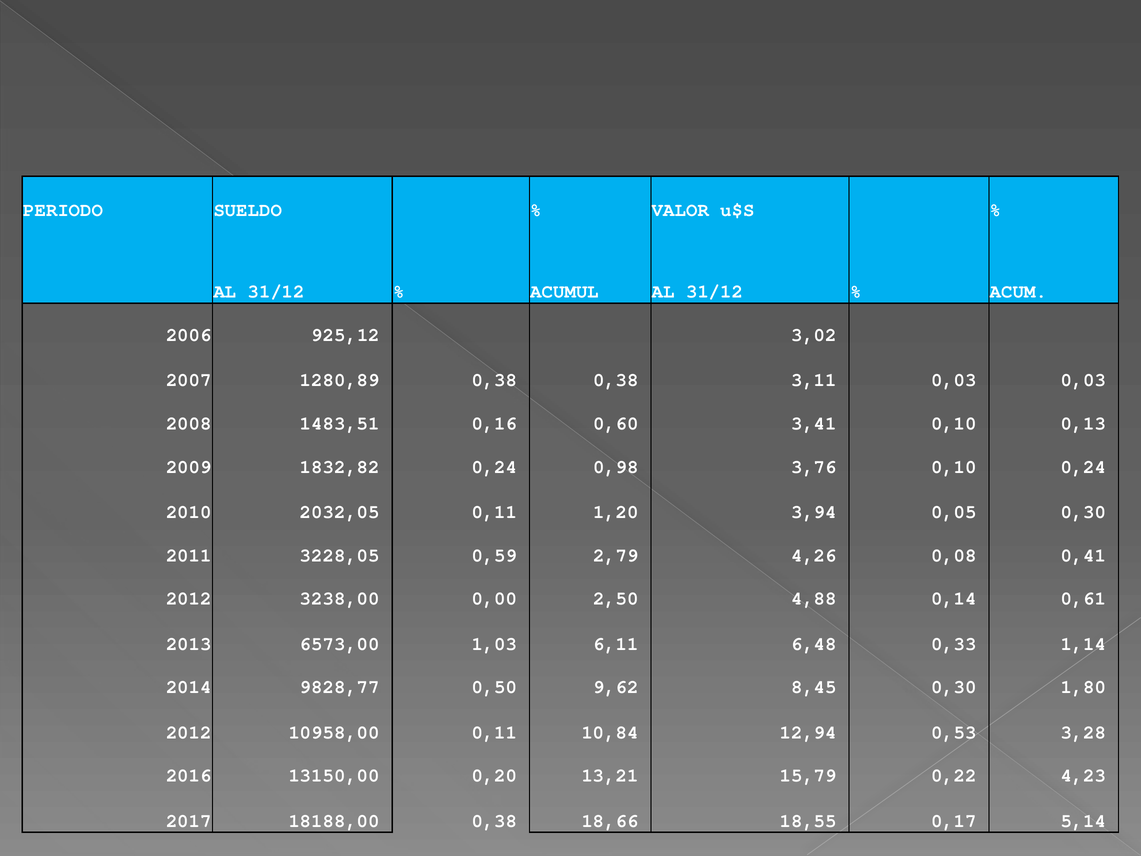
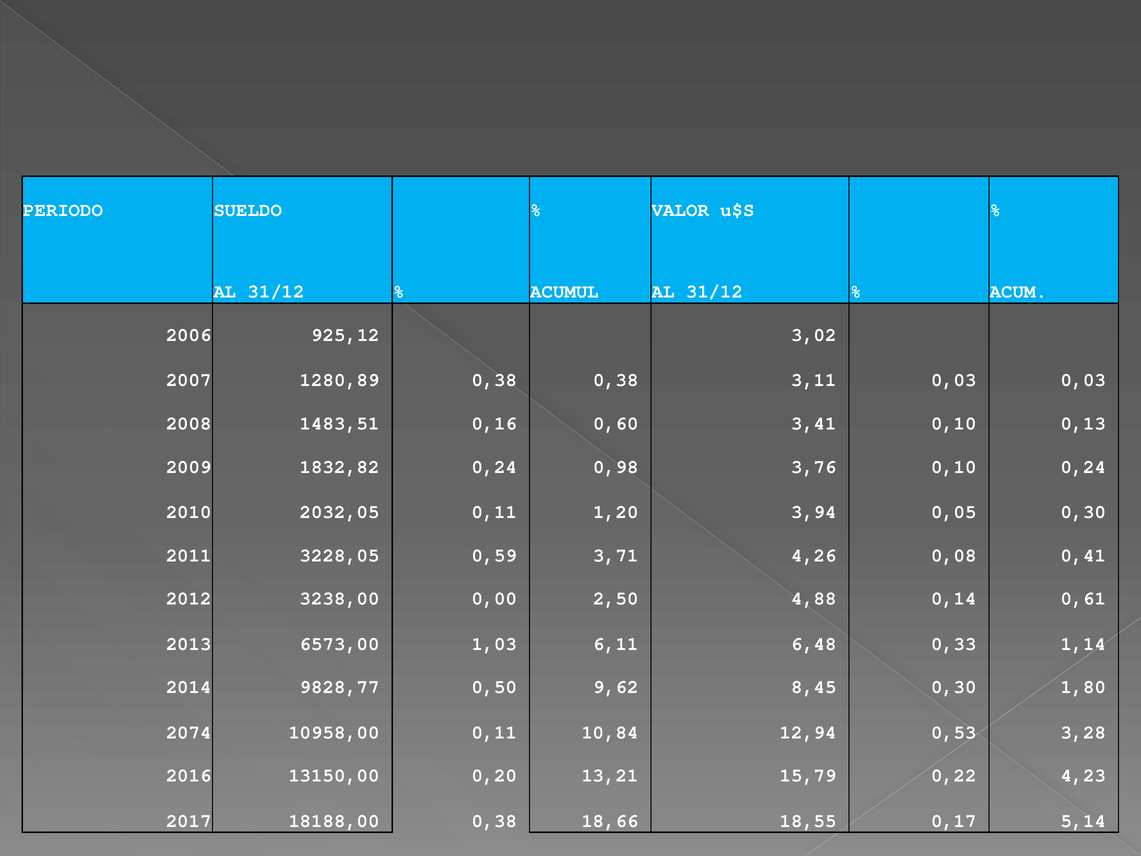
2,79: 2,79 -> 3,71
2012 at (189, 732): 2012 -> 2074
